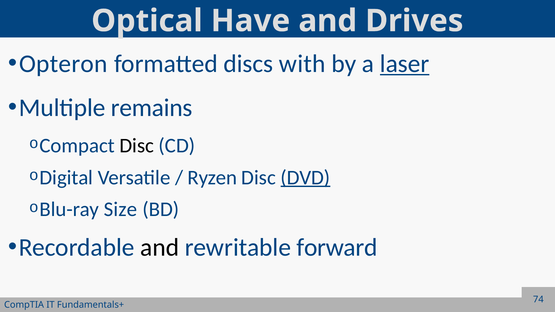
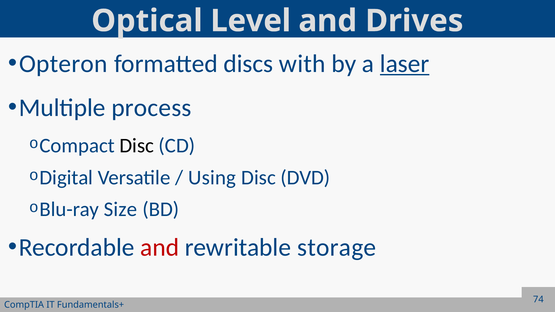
Have: Have -> Level
remains: remains -> process
Ryzen: Ryzen -> Using
DVD underline: present -> none
and at (160, 248) colour: black -> red
forward: forward -> storage
